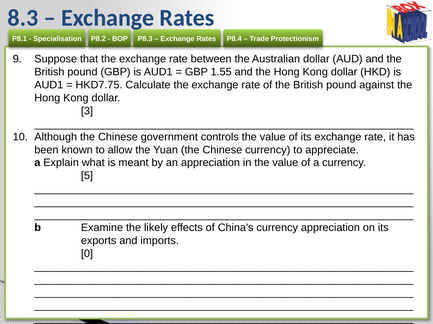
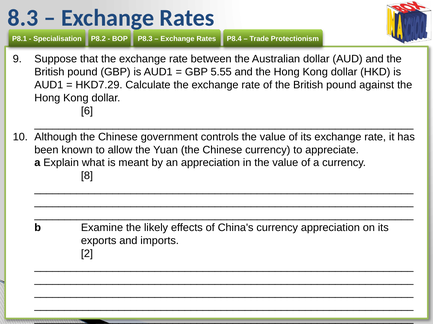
1.55: 1.55 -> 5.55
HKD7.75: HKD7.75 -> HKD7.29
3: 3 -> 6
5: 5 -> 8
0: 0 -> 2
